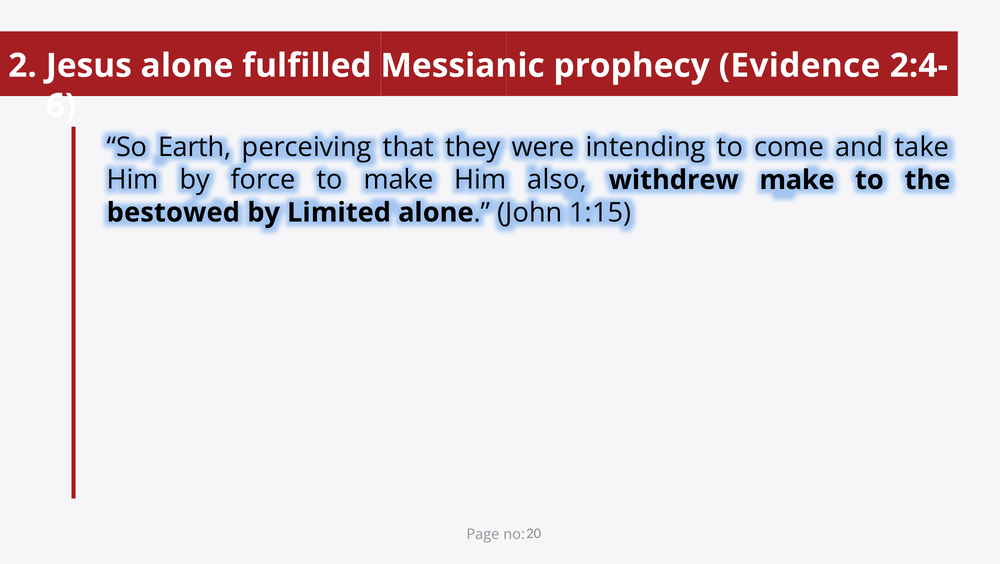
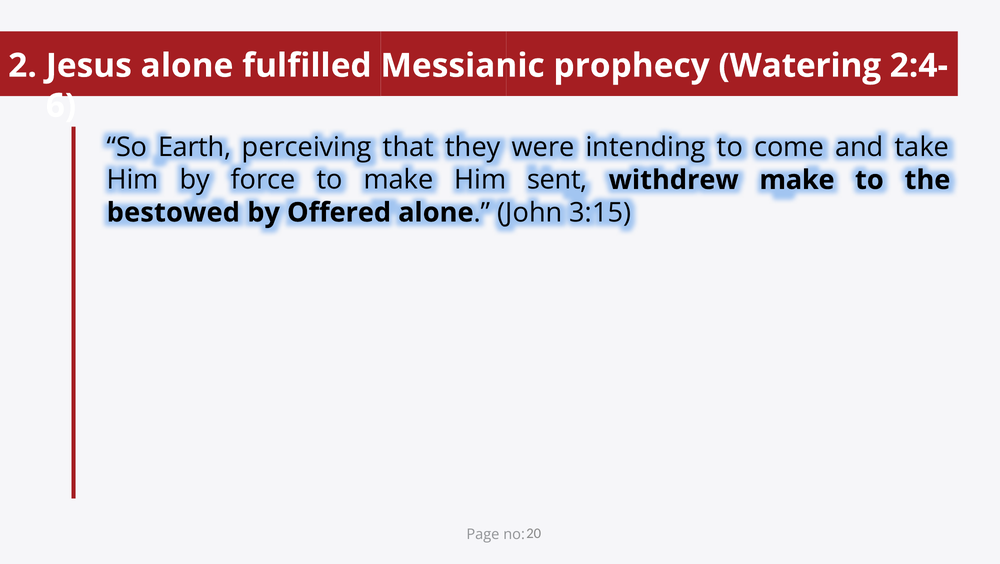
Evidence: Evidence -> Watering
also: also -> sent
Limited: Limited -> Offered
1:15: 1:15 -> 3:15
